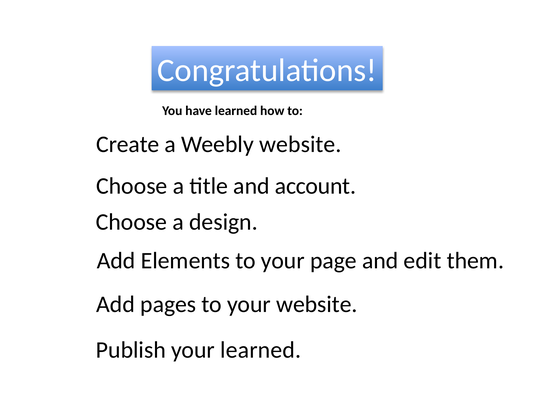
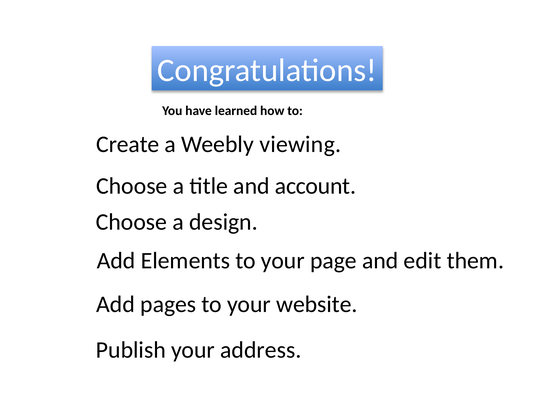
Weebly website: website -> viewing
your learned: learned -> address
